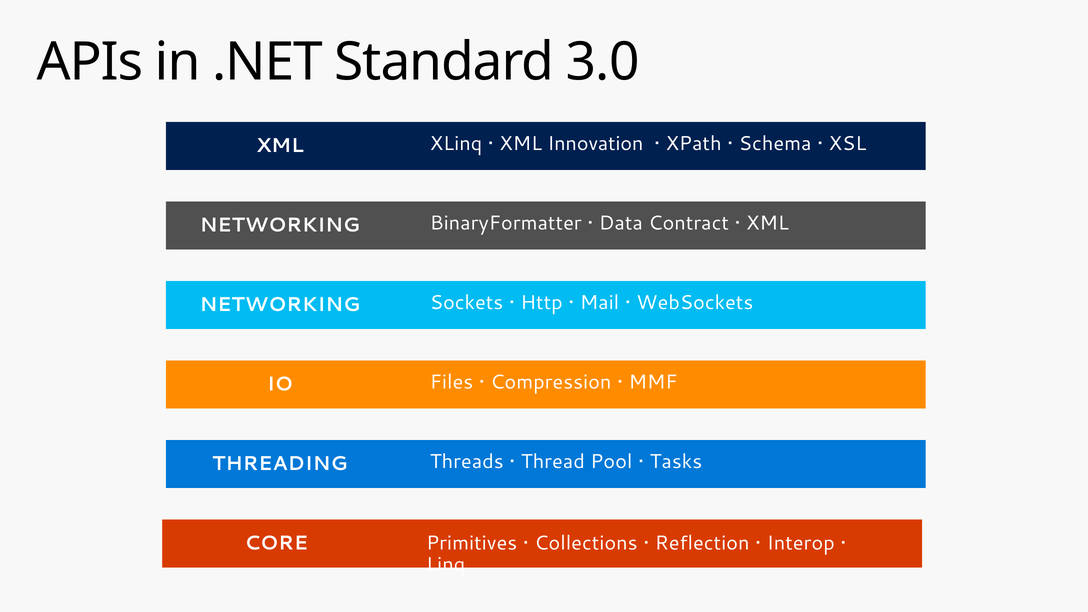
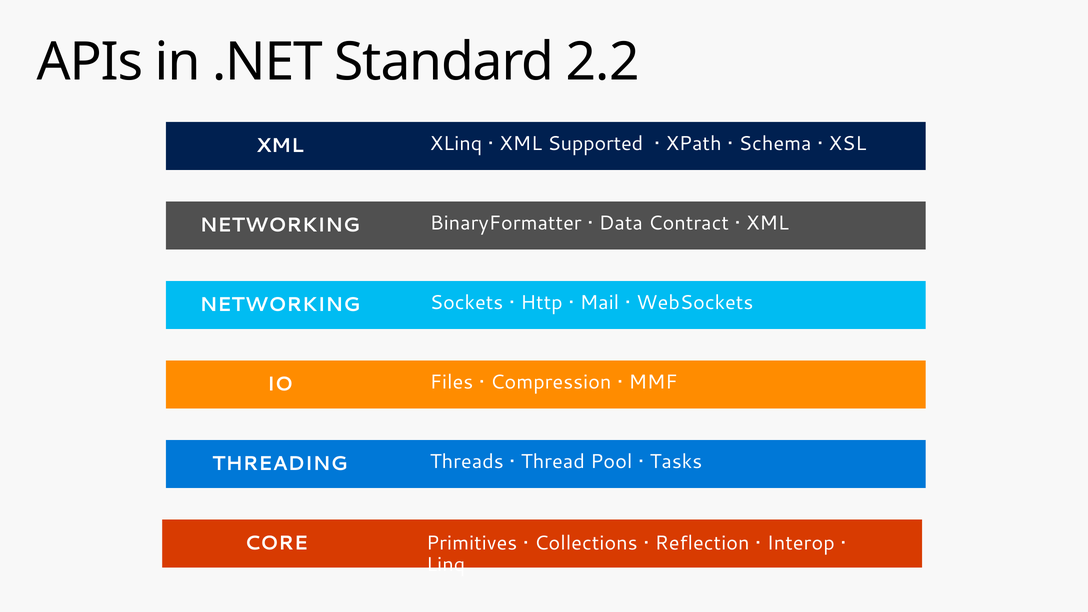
3.0: 3.0 -> 2.2
Innovation: Innovation -> Supported
